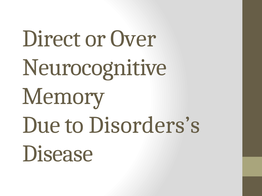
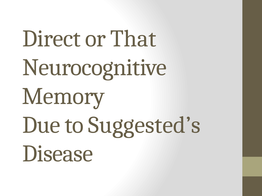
Over: Over -> That
Disorders’s: Disorders’s -> Suggested’s
